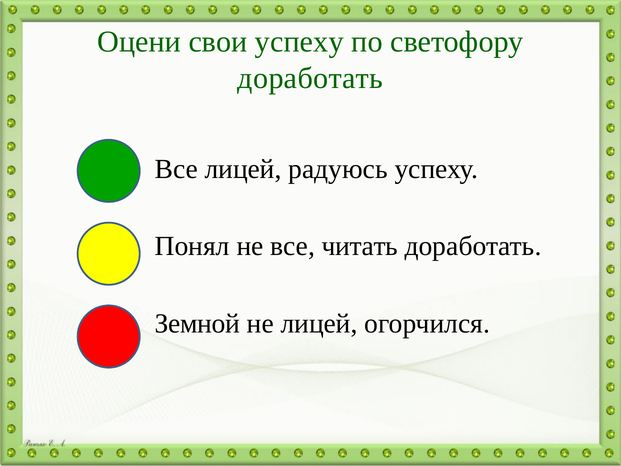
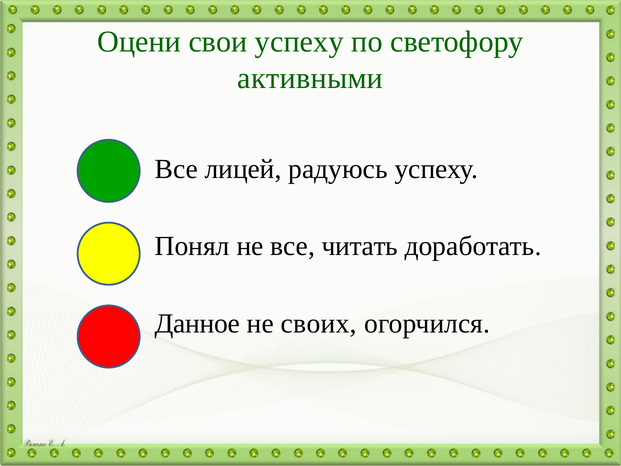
доработать at (310, 78): доработать -> активными
Земной: Земной -> Данное
не лицей: лицей -> своих
